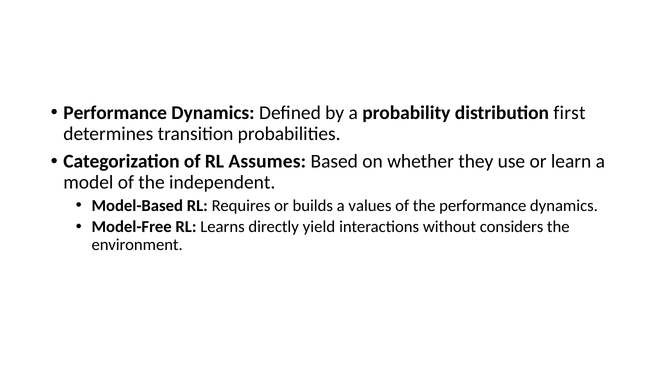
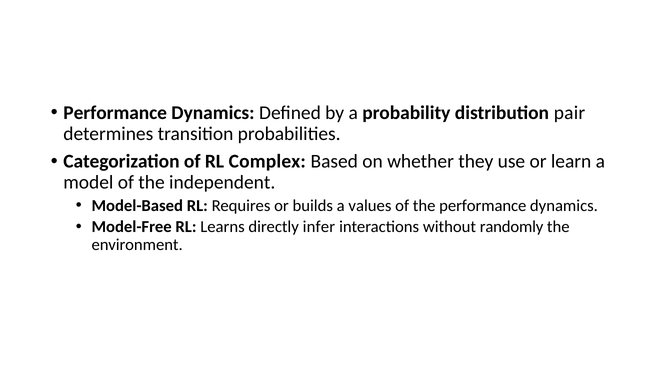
first: first -> pair
Assumes: Assumes -> Complex
yield: yield -> infer
considers: considers -> randomly
